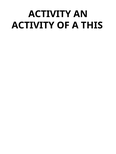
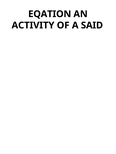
ACTIVITY at (50, 14): ACTIVITY -> EQATION
THIS: THIS -> SAID
